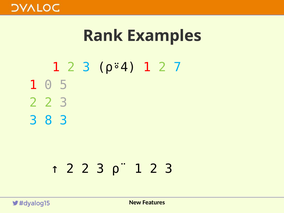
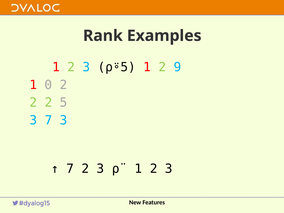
⍴⍤4: ⍴⍤4 -> ⍴⍤5
7: 7 -> 9
0 5: 5 -> 2
3 at (64, 103): 3 -> 5
3 8: 8 -> 7
2 at (70, 169): 2 -> 7
